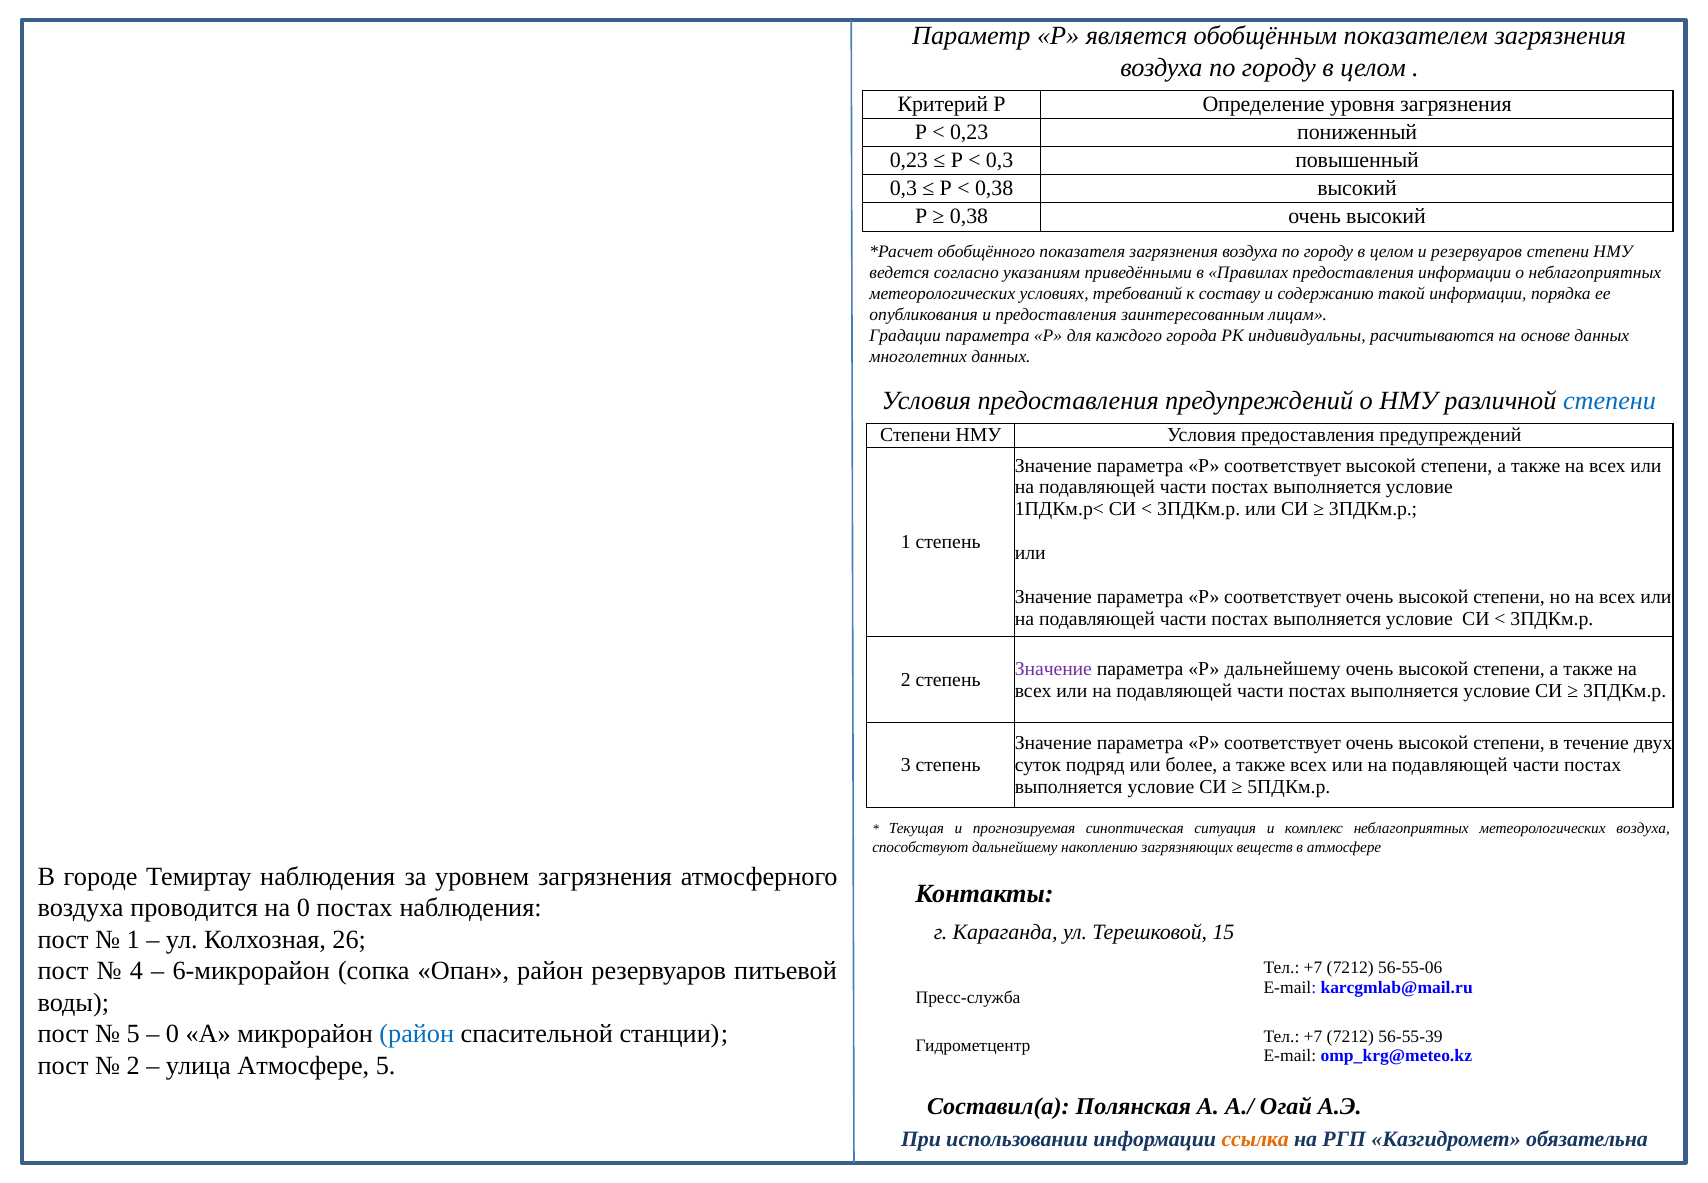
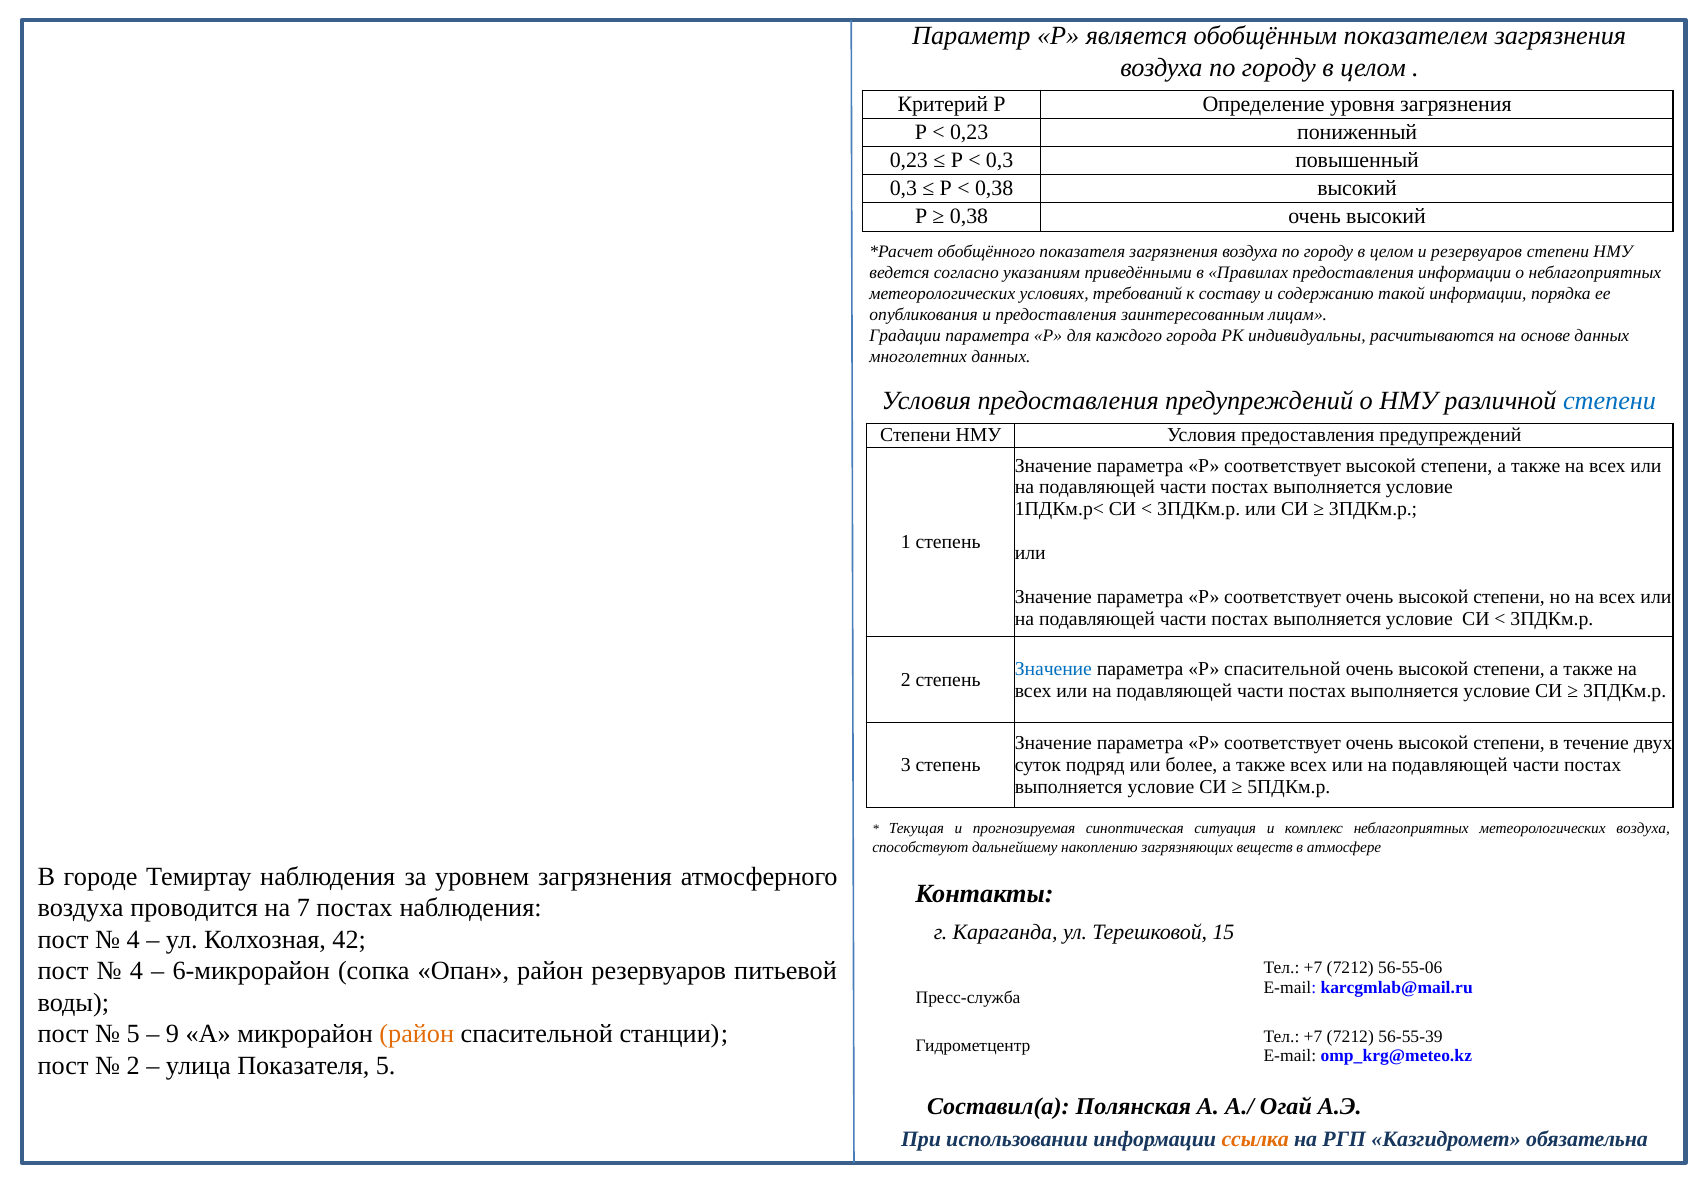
Значение at (1053, 669) colour: purple -> blue
Р дальнейшему: дальнейшему -> спасительной
на 0: 0 -> 7
1 at (133, 939): 1 -> 4
26: 26 -> 42
0 at (172, 1034): 0 -> 9
район at (417, 1034) colour: blue -> orange
улица Атмосфере: Атмосфере -> Показателя
